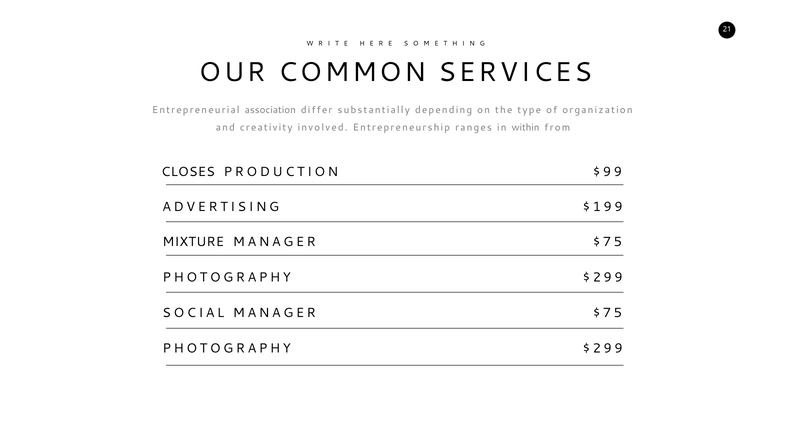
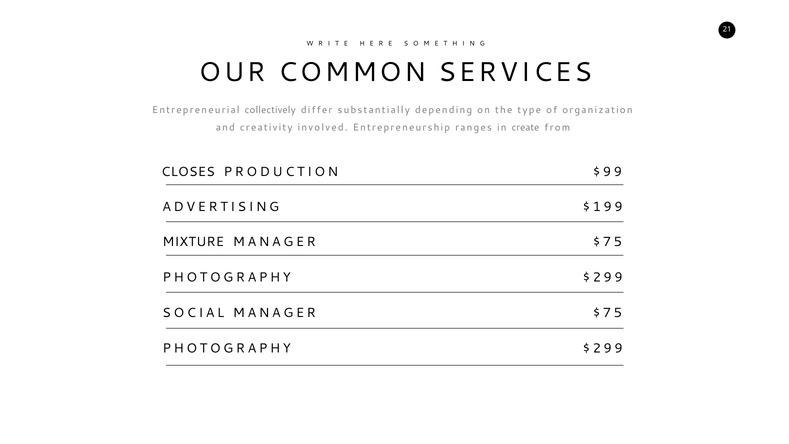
association: association -> collectively
within: within -> create
